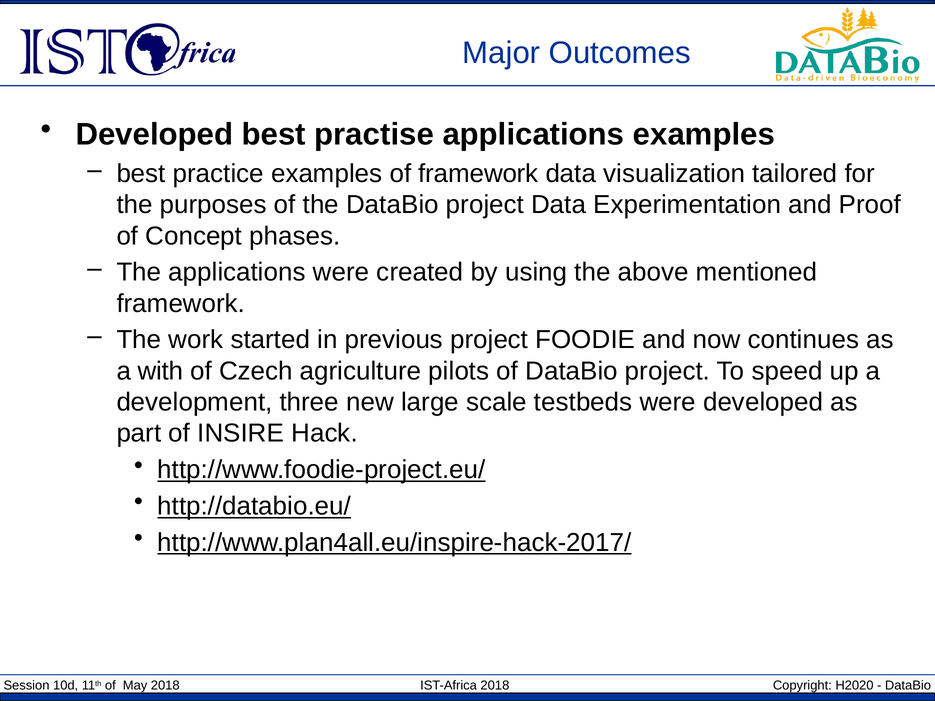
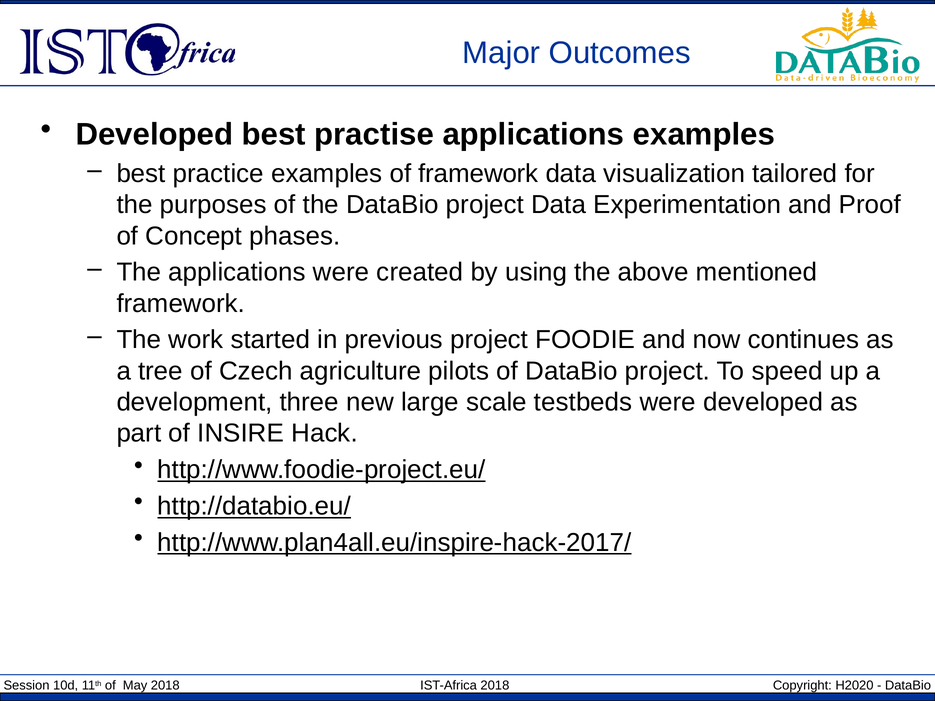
with: with -> tree
